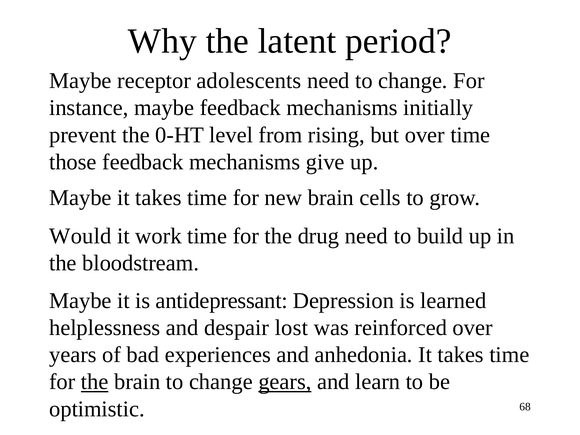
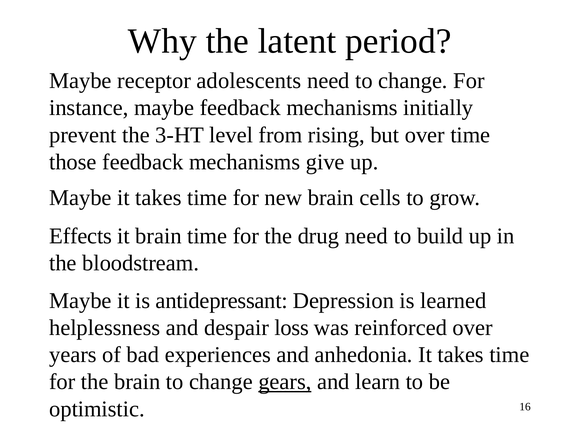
0-HT: 0-HT -> 3-HT
Would: Would -> Effects
it work: work -> brain
lost: lost -> loss
the at (95, 382) underline: present -> none
68: 68 -> 16
